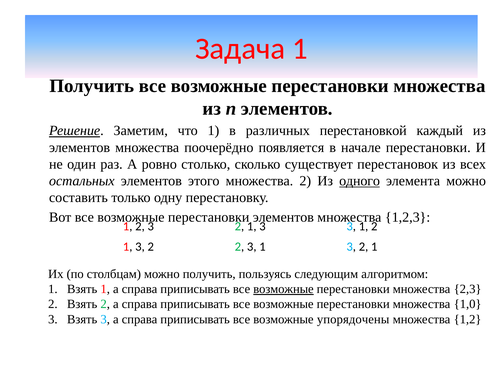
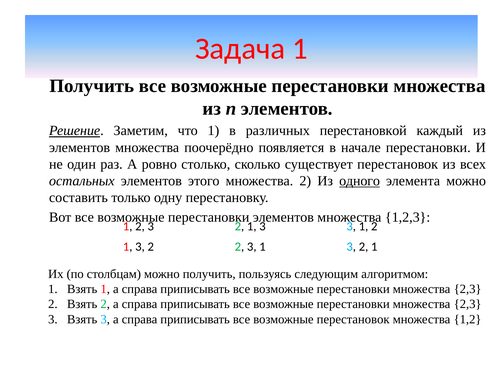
возможные at (283, 289) underline: present -> none
1,0 at (468, 304): 1,0 -> 2,3
возможные упорядочены: упорядочены -> перестановок
